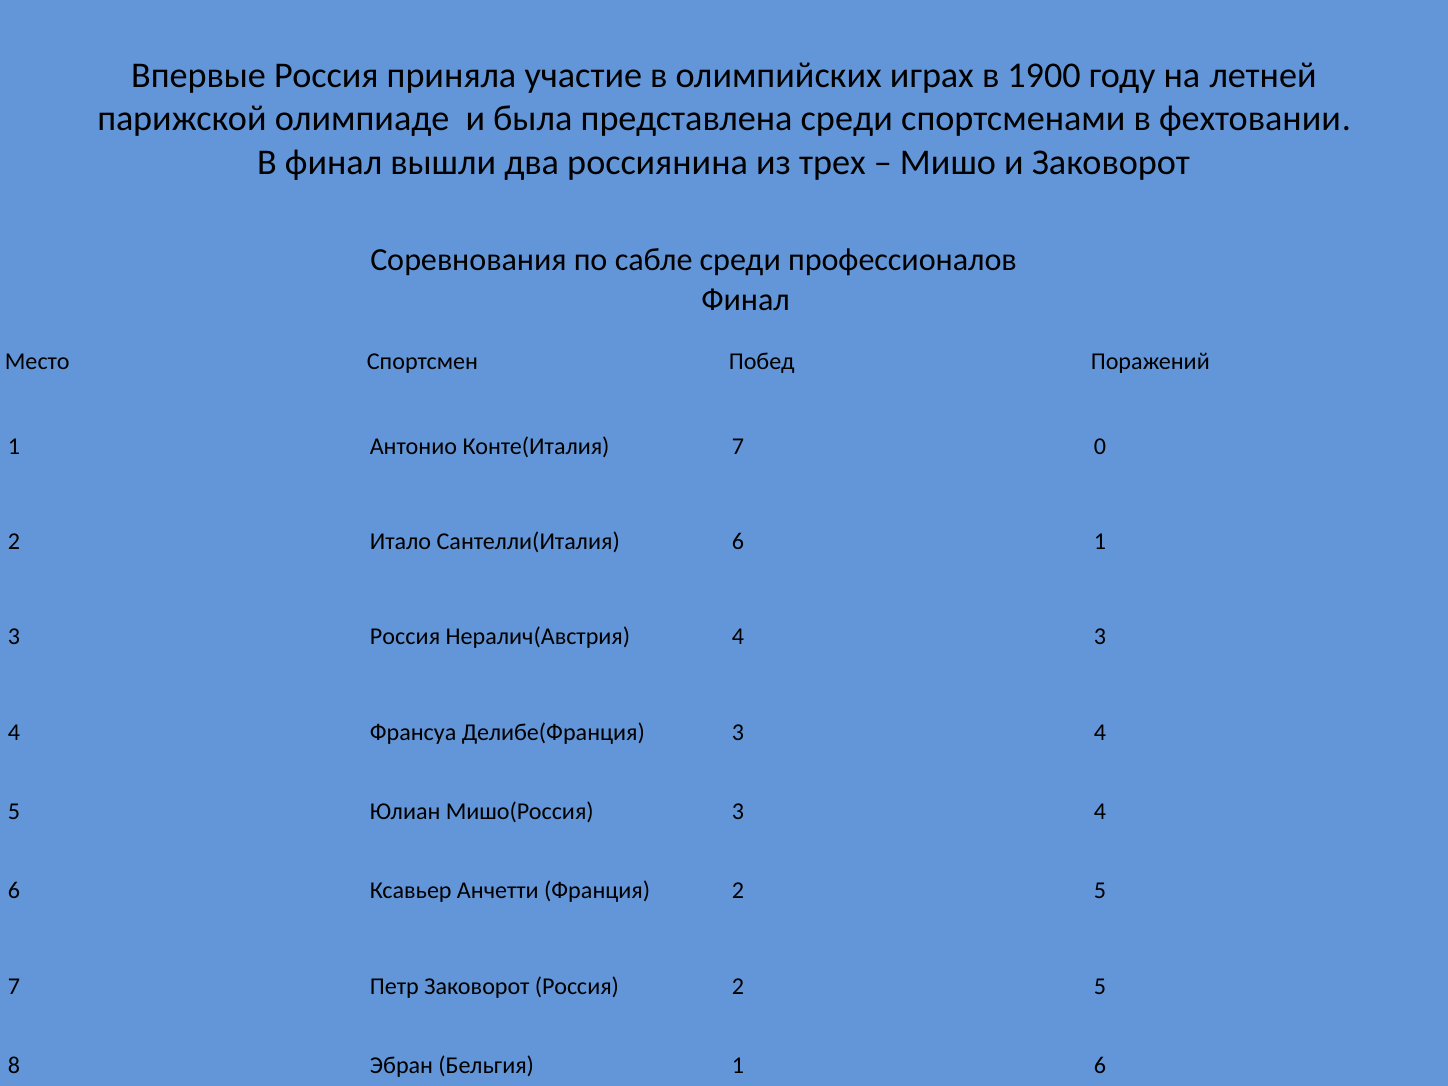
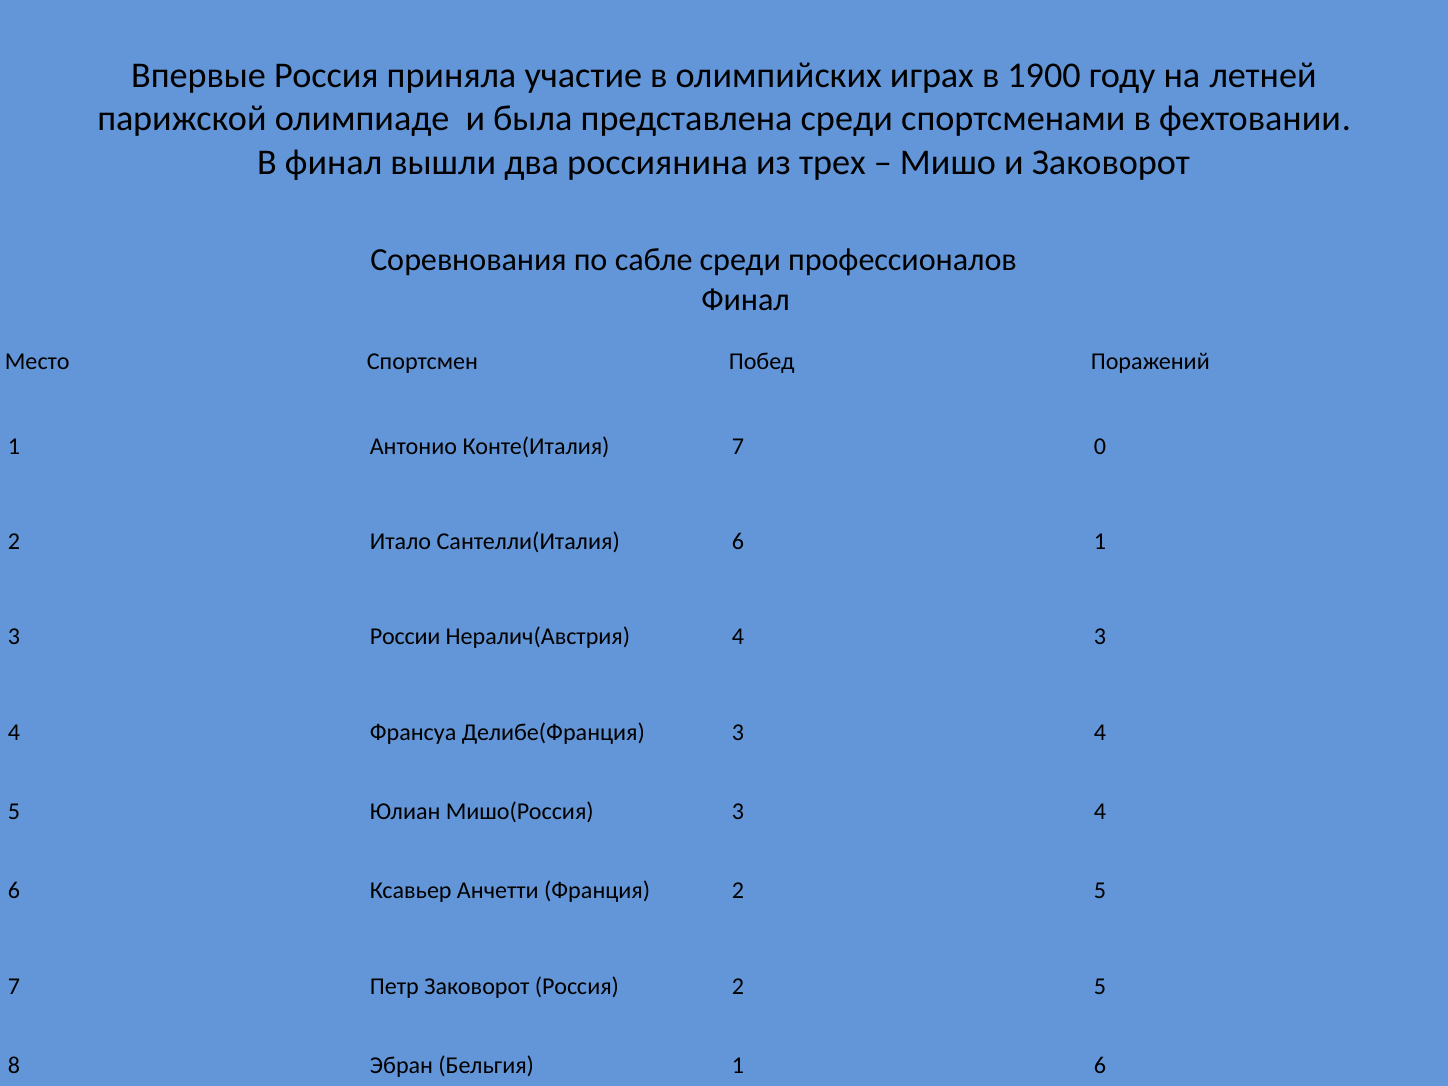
3 Россия: Россия -> России
